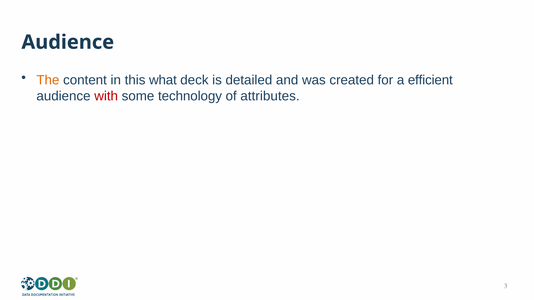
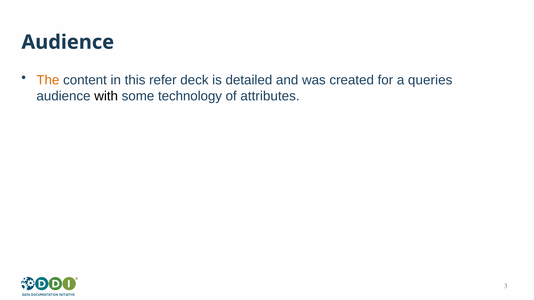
what: what -> refer
efficient: efficient -> queries
with colour: red -> black
